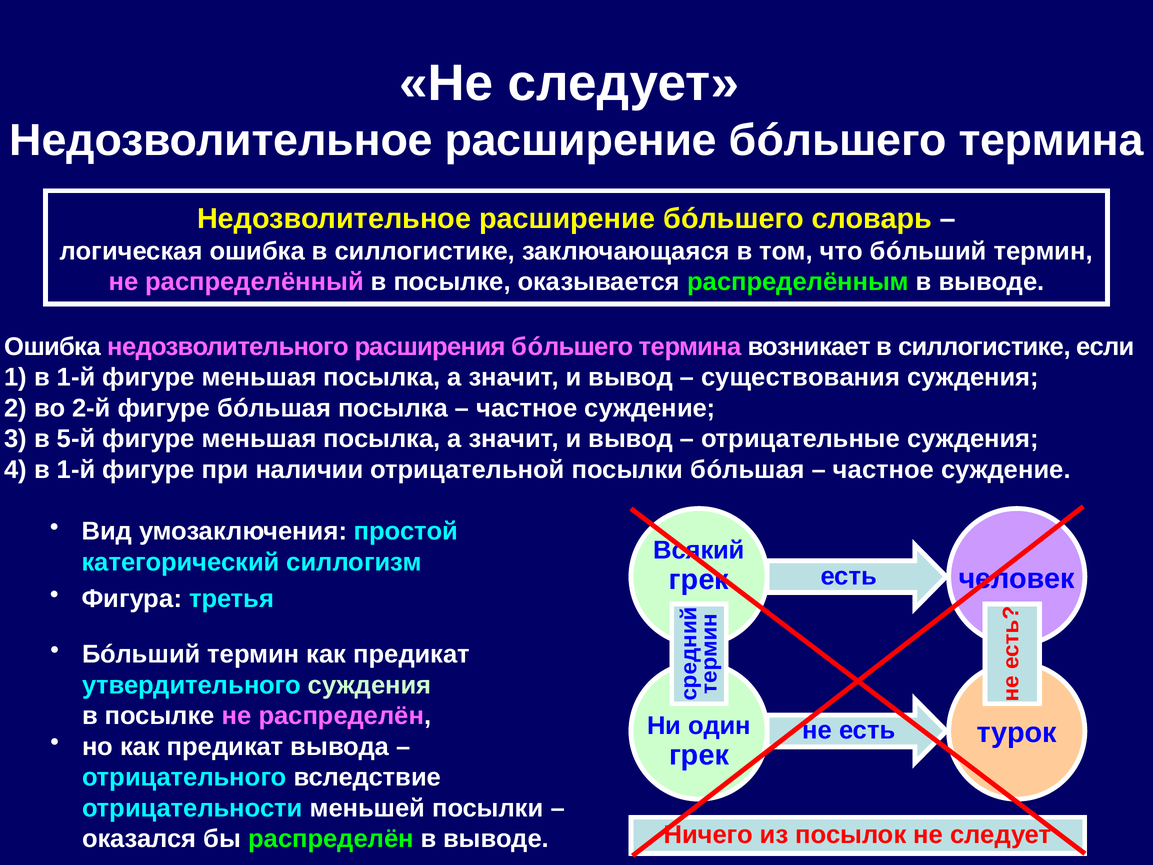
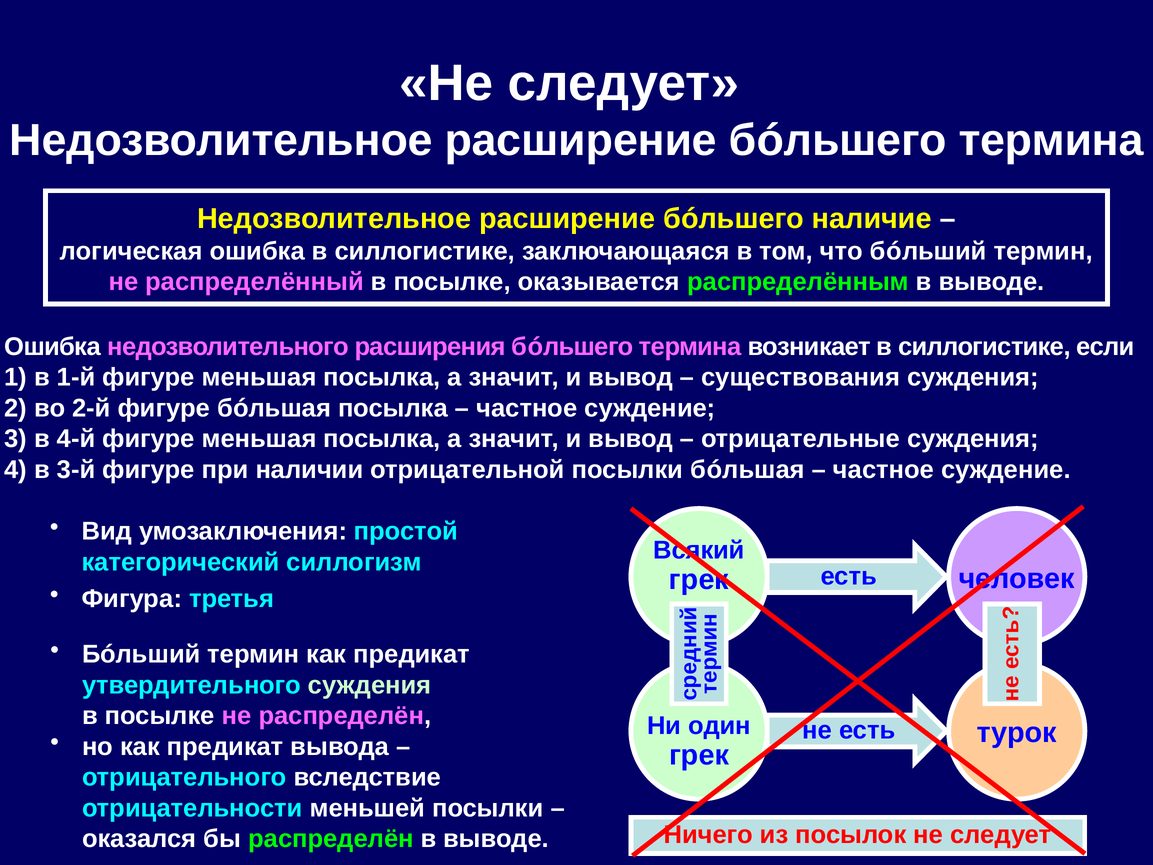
словарь: словарь -> наличие
5-й: 5-й -> 4-й
4 в 1-й: 1-й -> 3-й
